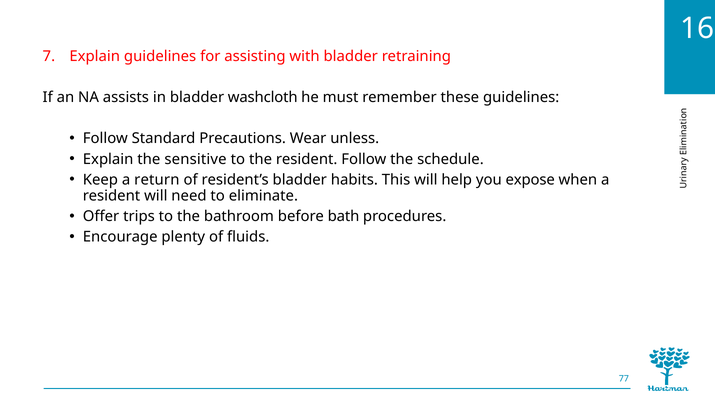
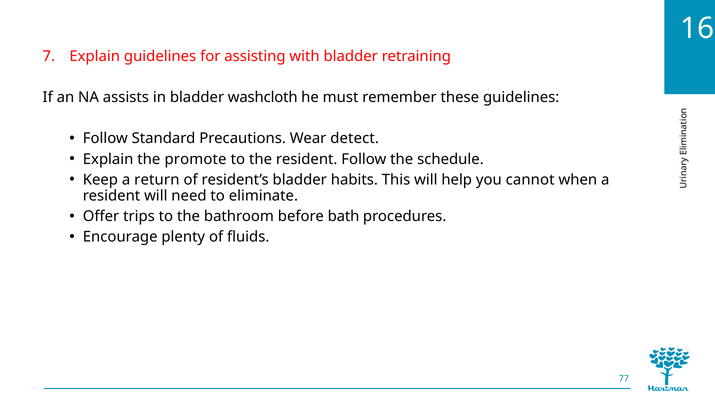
unless: unless -> detect
sensitive: sensitive -> promote
expose: expose -> cannot
